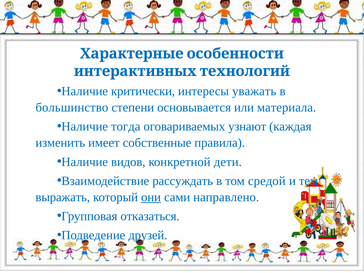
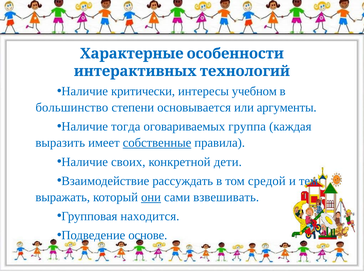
уважать: уважать -> учебном
материала: материала -> аргументы
узнают: узнают -> группа
изменить: изменить -> выразить
собственные underline: none -> present
видов: видов -> своих
направлено: направлено -> взвешивать
отказаться: отказаться -> находится
друзей: друзей -> основе
